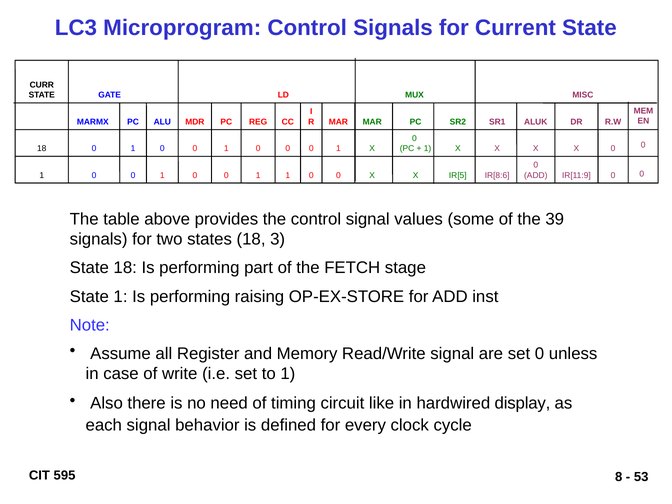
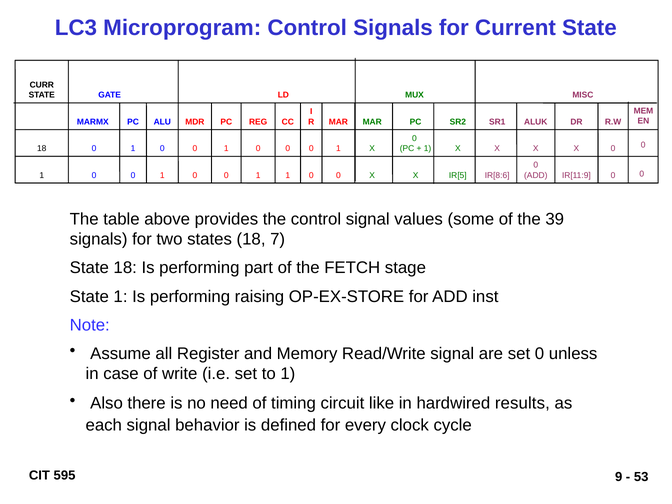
3: 3 -> 7
display: display -> results
8: 8 -> 9
